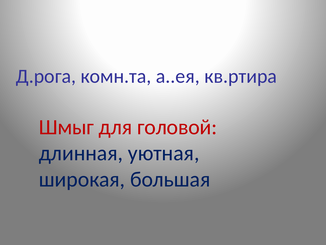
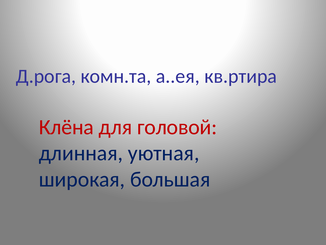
Шмыг: Шмыг -> Клёна
